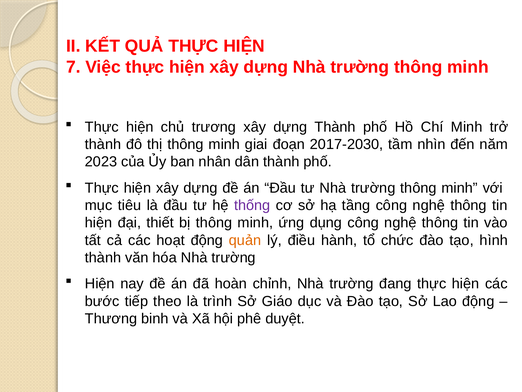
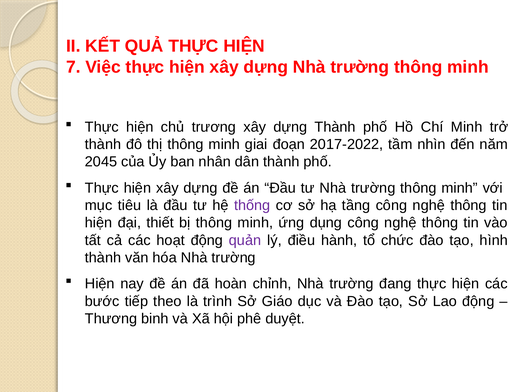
2017-2030: 2017-2030 -> 2017-2022
2023: 2023 -> 2045
quản colour: orange -> purple
